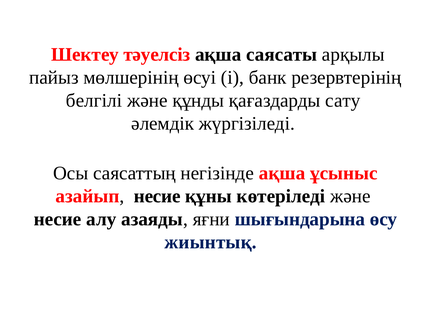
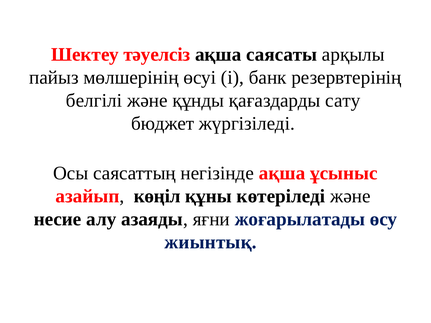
әлемдік: әлемдік -> бюджет
азайып несие: несие -> көңіл
шығындарына: шығындарына -> жоғарылатады
